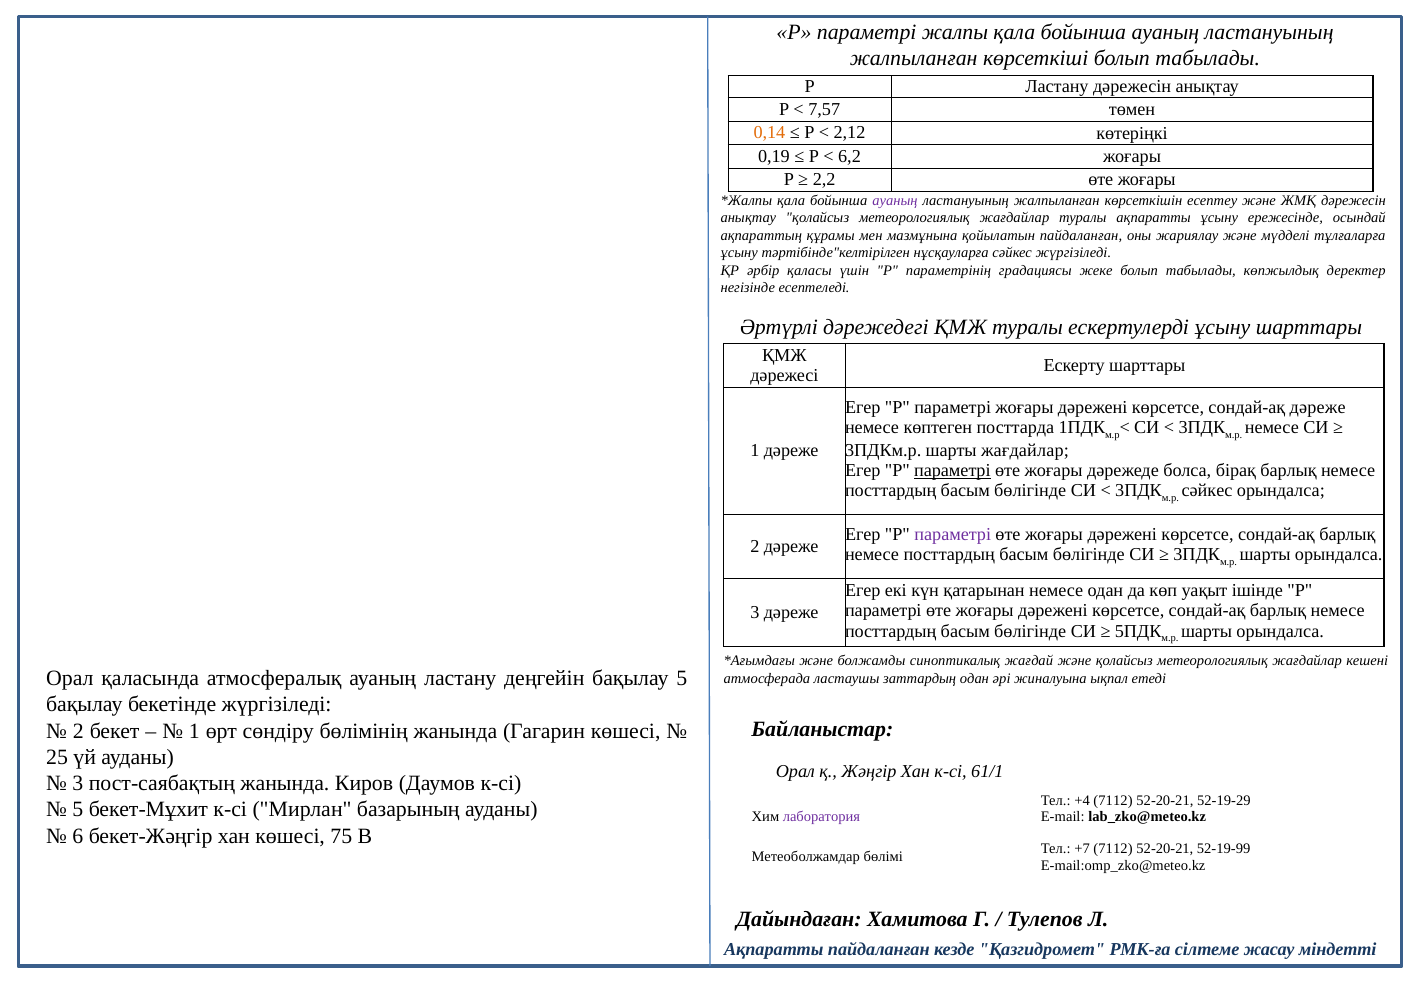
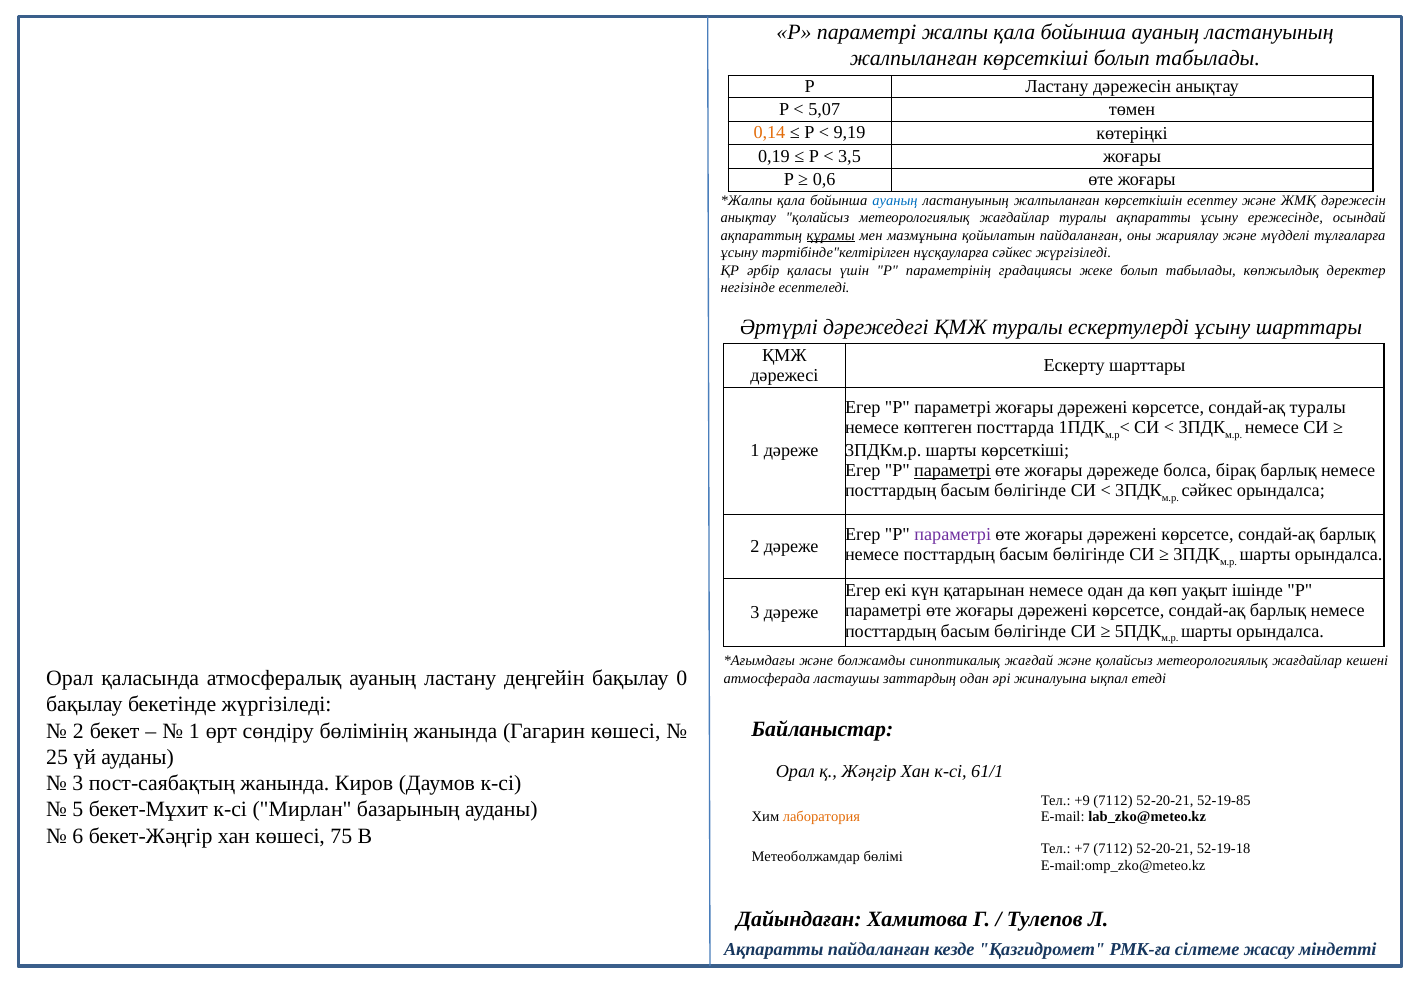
7,57: 7,57 -> 5,07
2,12: 2,12 -> 9,19
6,2: 6,2 -> 3,5
2,2: 2,2 -> 0,6
ауаның at (895, 200) colour: purple -> blue
құрамы underline: none -> present
сондай-ақ дәреже: дәреже -> туралы
шарты жағдайлар: жағдайлар -> көрсеткіші
бақылау 5: 5 -> 0
+4: +4 -> +9
52-19-29: 52-19-29 -> 52-19-85
лаборатория colour: purple -> orange
52-19-99: 52-19-99 -> 52-19-18
